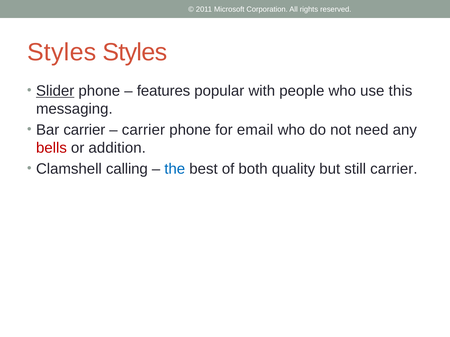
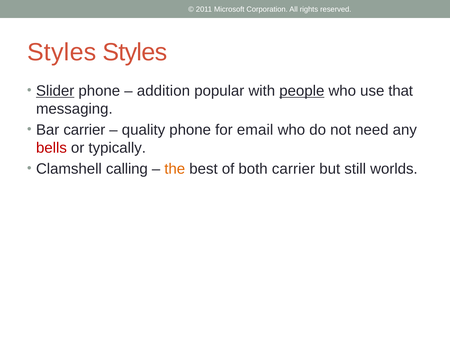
features: features -> addition
people underline: none -> present
this: this -> that
carrier at (143, 130): carrier -> quality
addition: addition -> typically
the colour: blue -> orange
both quality: quality -> carrier
still carrier: carrier -> worlds
